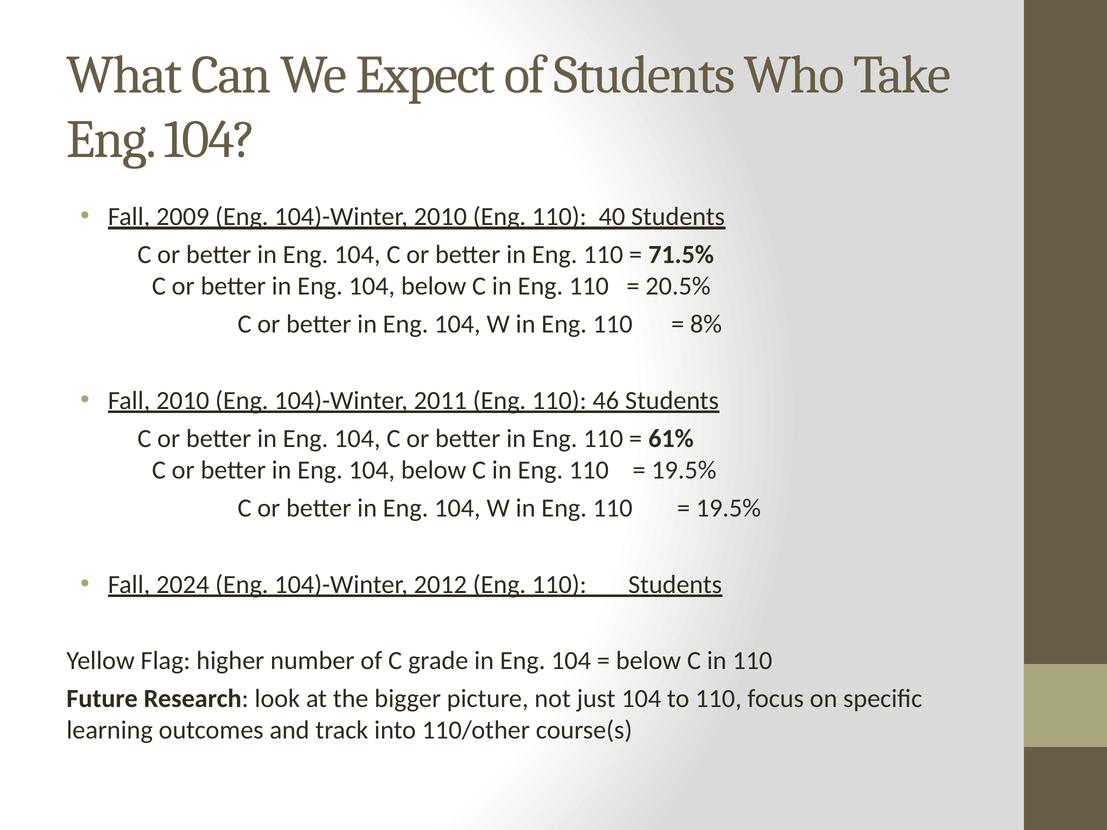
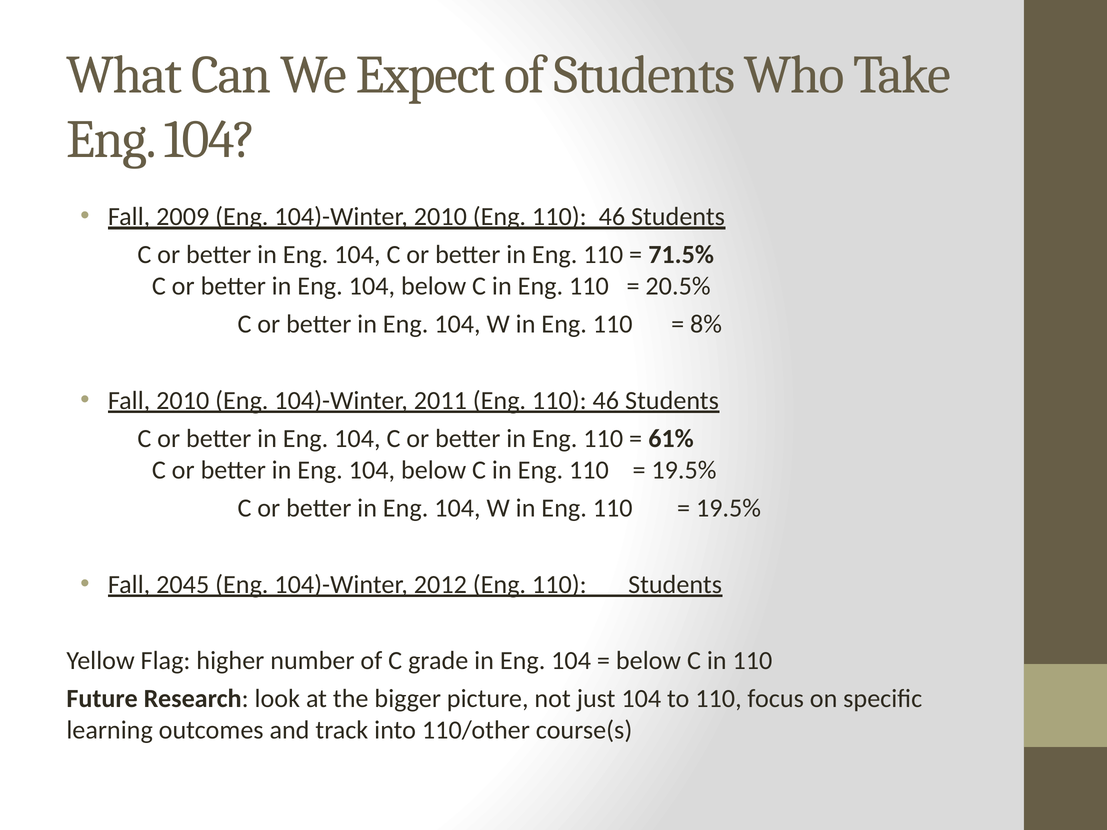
2010 Eng 110 40: 40 -> 46
2024: 2024 -> 2045
